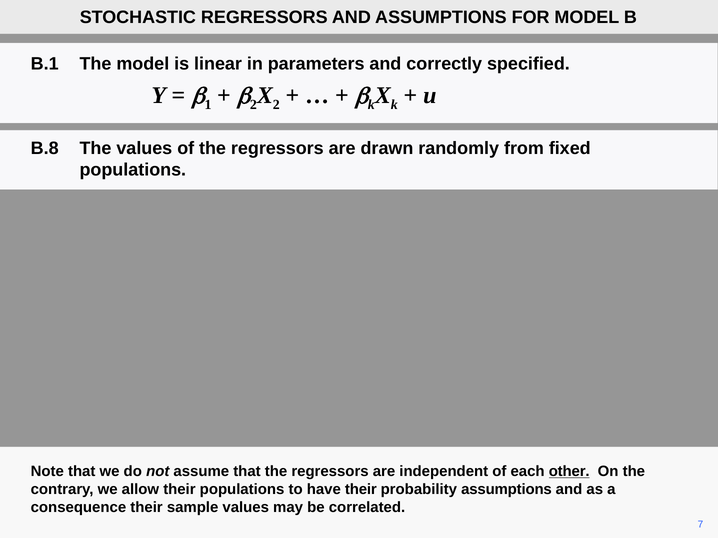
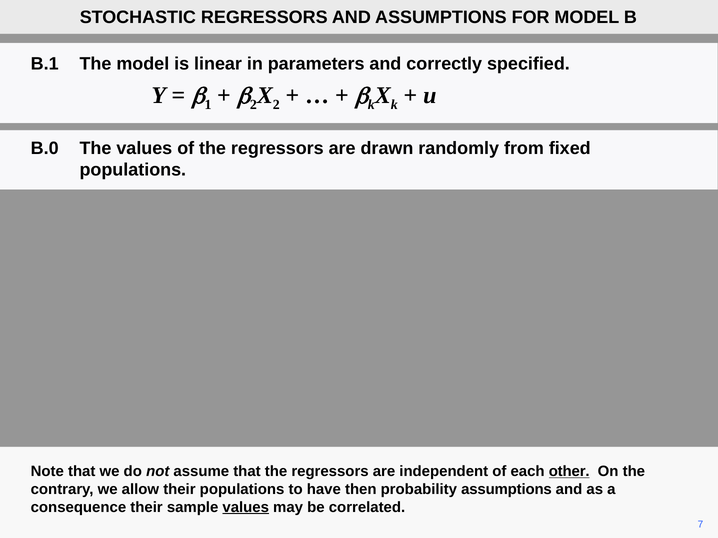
B.8: B.8 -> B.0
have their: their -> then
values at (246, 508) underline: none -> present
